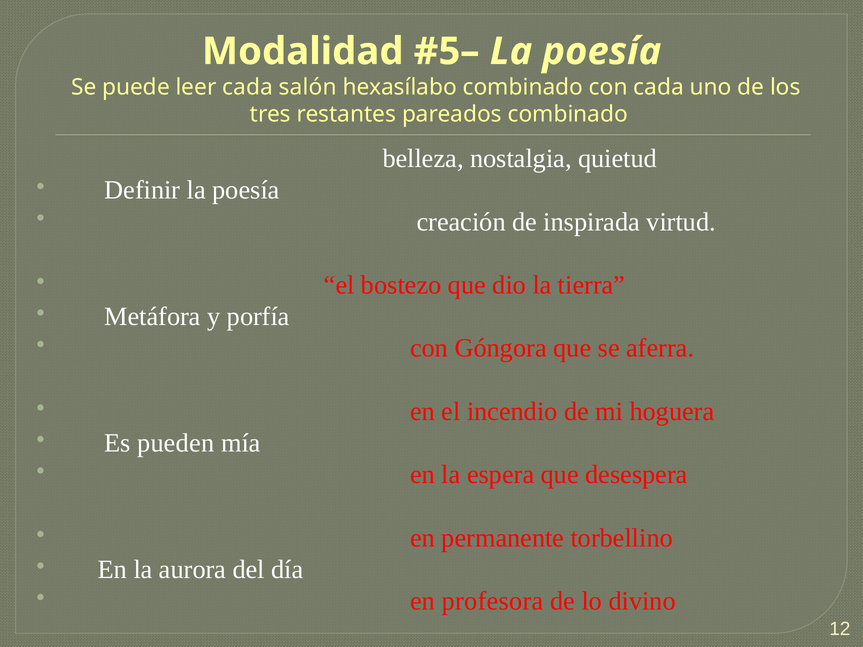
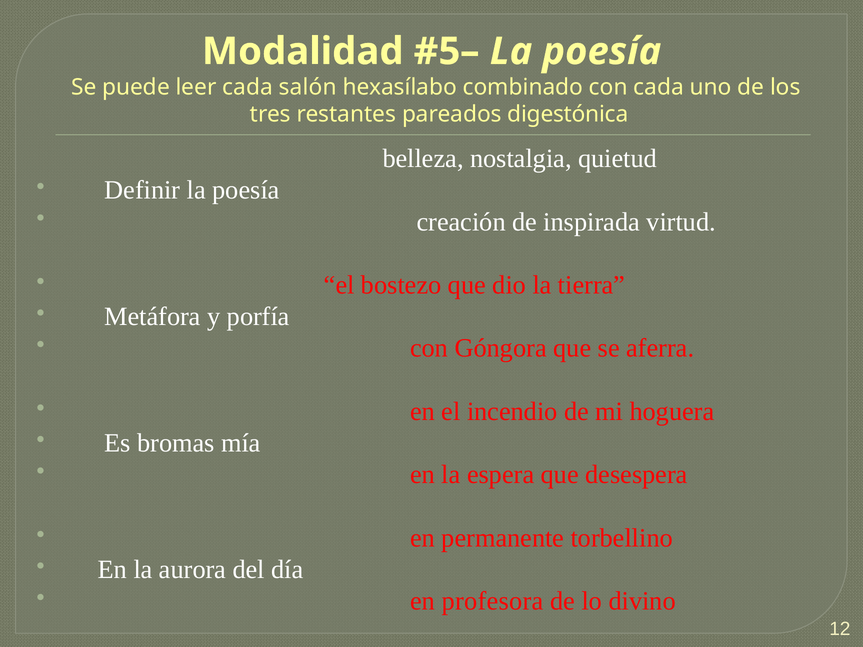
pareados combinado: combinado -> digestónica
pueden: pueden -> bromas
